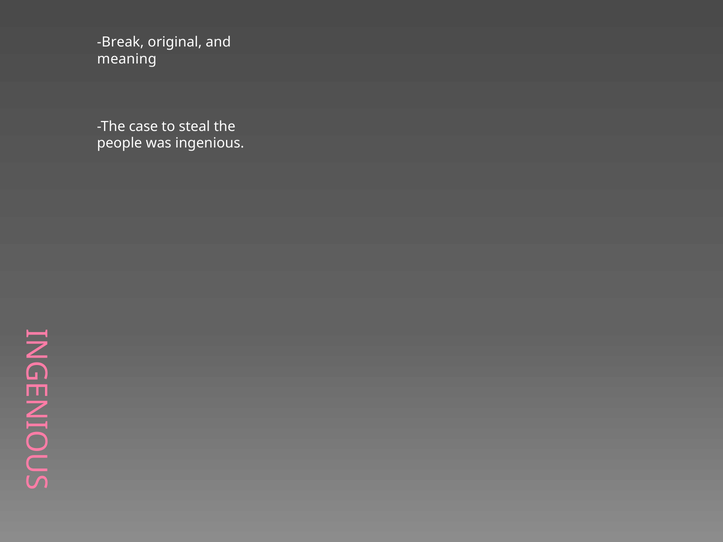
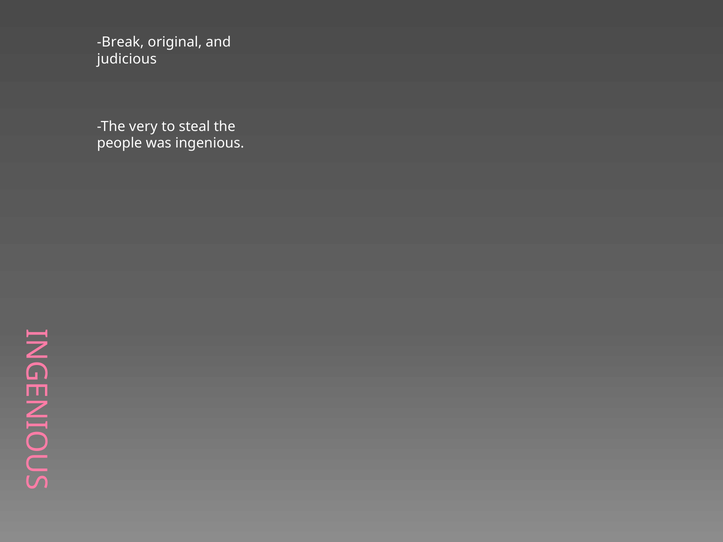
meaning: meaning -> judicious
case: case -> very
